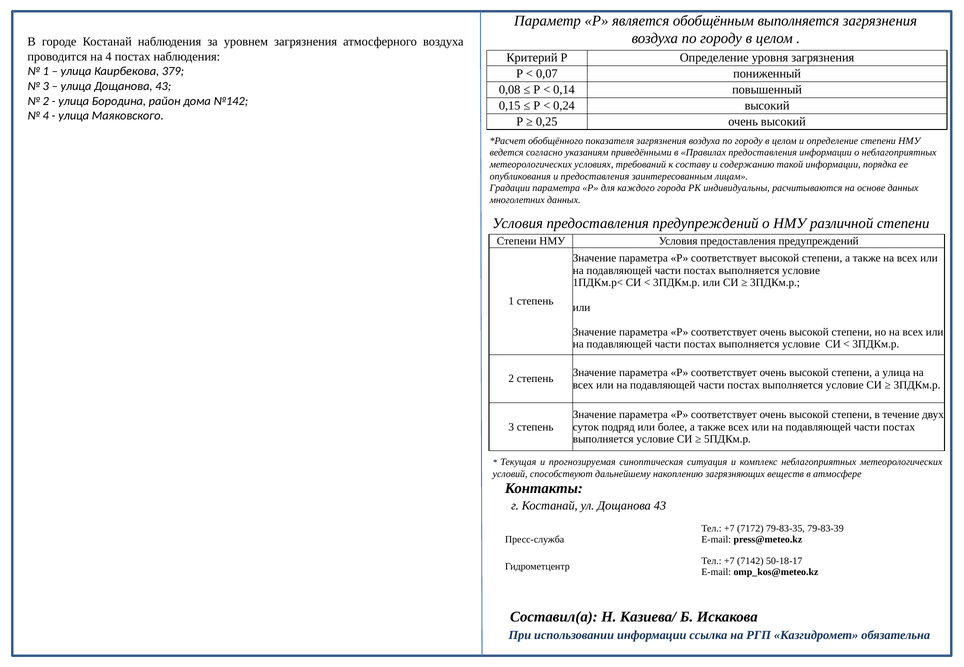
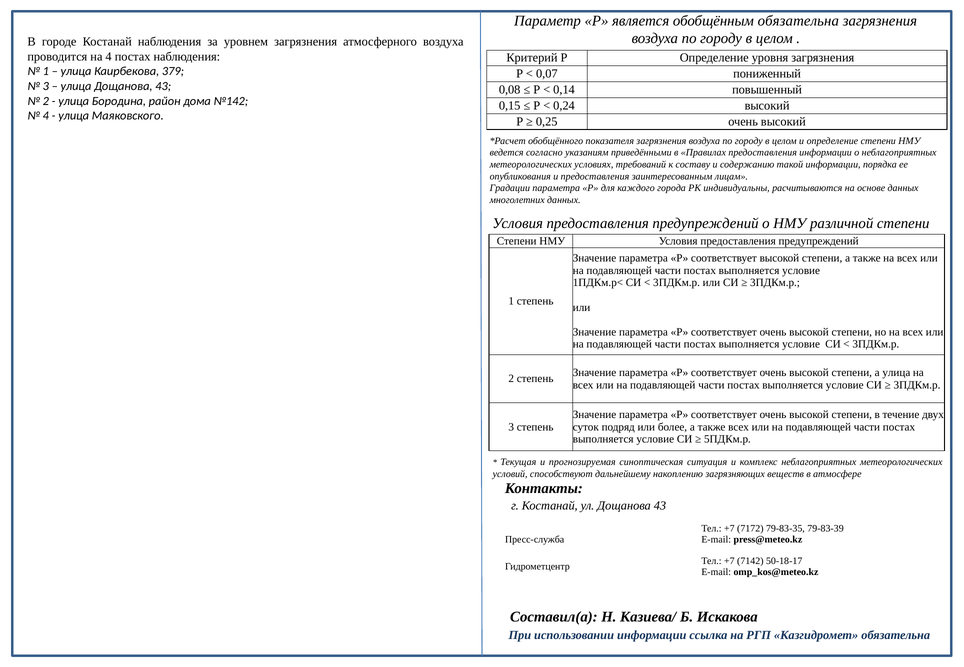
обобщённым выполняется: выполняется -> обязательна
